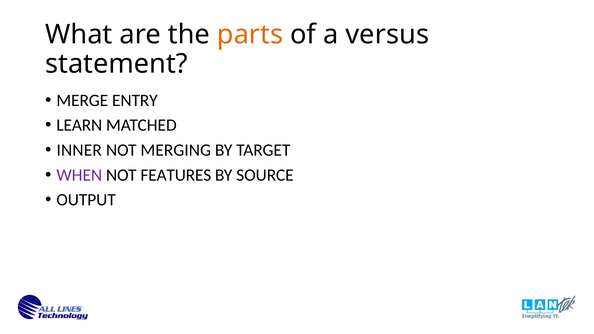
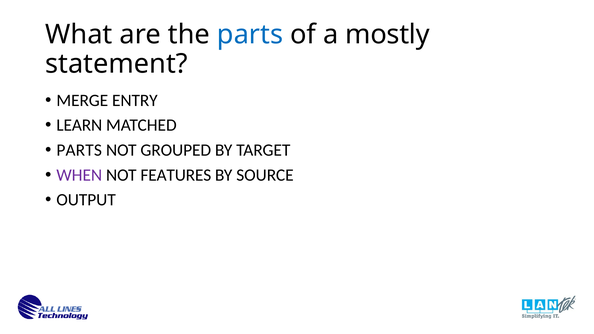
parts at (250, 35) colour: orange -> blue
versus: versus -> mostly
INNER at (79, 150): INNER -> PARTS
MERGING: MERGING -> GROUPED
